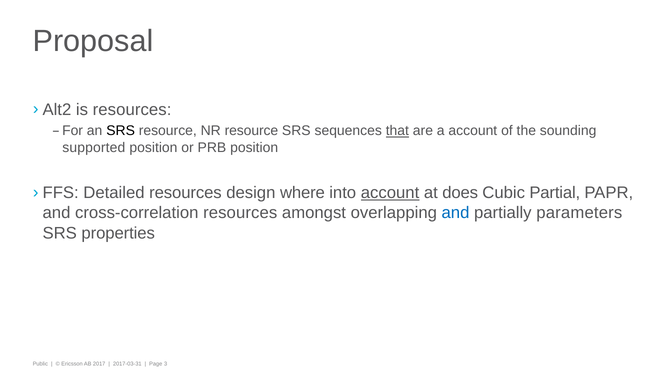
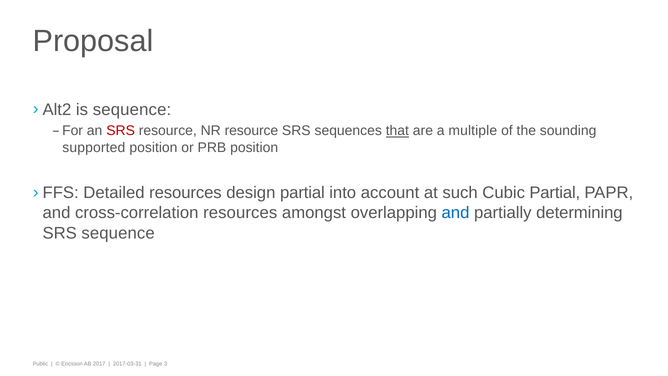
is resources: resources -> sequence
SRS at (121, 131) colour: black -> red
a account: account -> multiple
design where: where -> partial
account at (390, 193) underline: present -> none
does: does -> such
parameters: parameters -> determining
SRS properties: properties -> sequence
